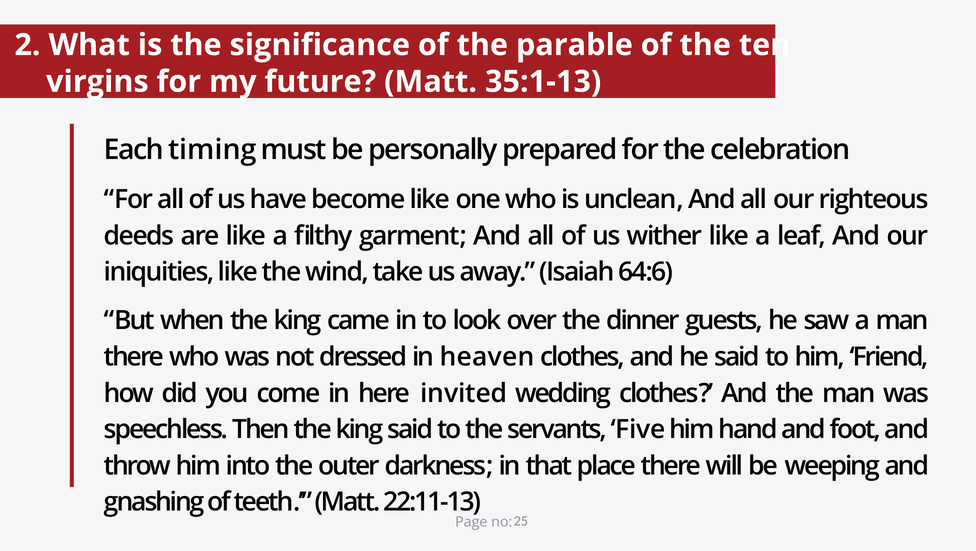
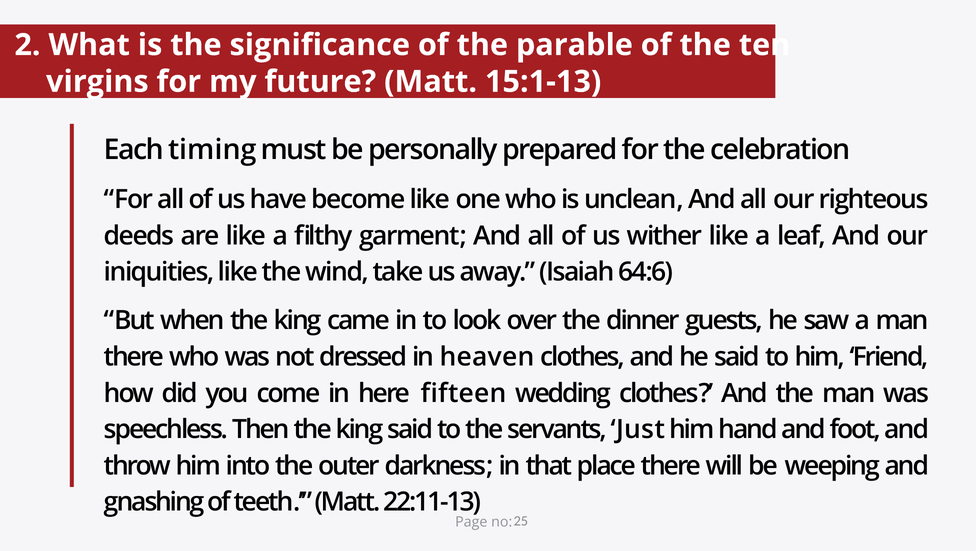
35:1-13: 35:1-13 -> 15:1-13
invited: invited -> fifteen
Five: Five -> Just
